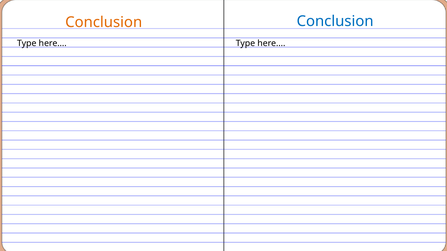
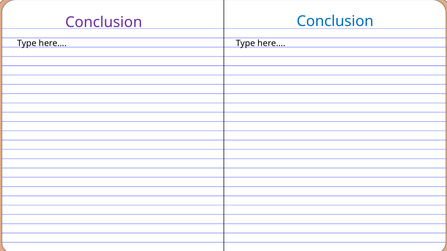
Conclusion at (104, 22) colour: orange -> purple
